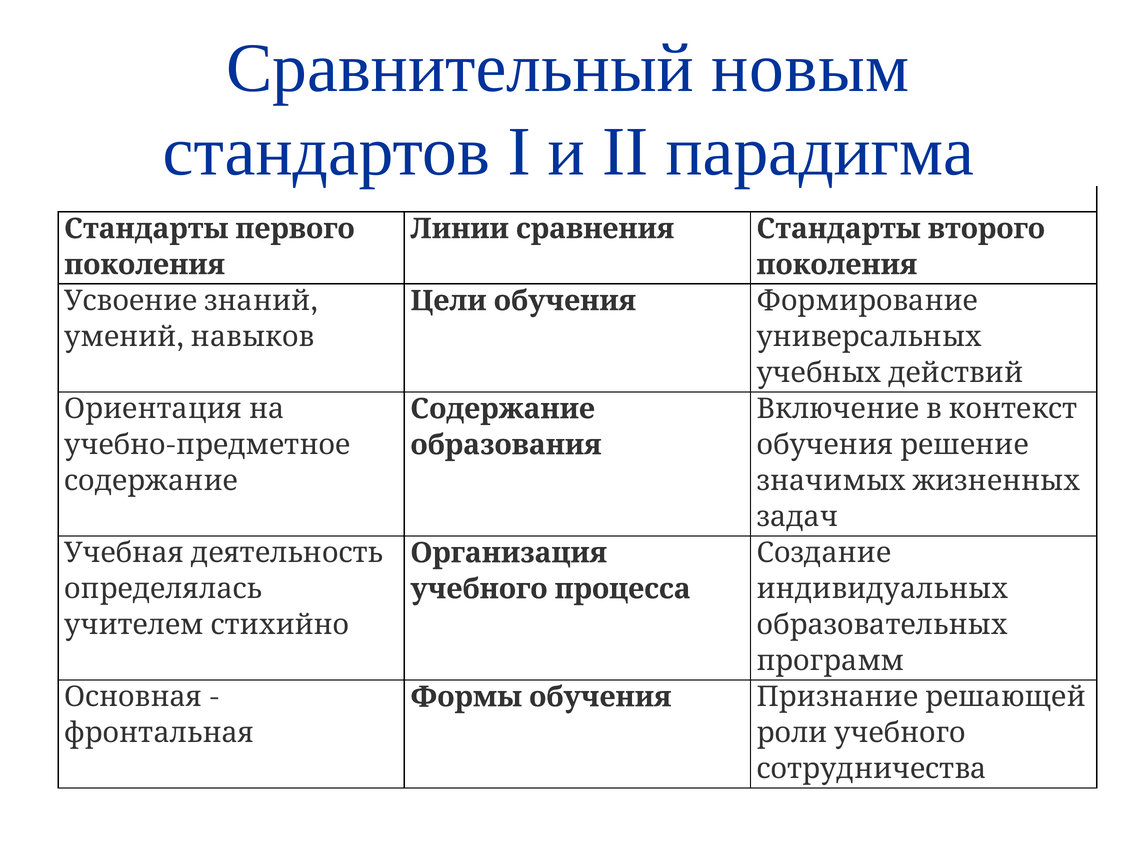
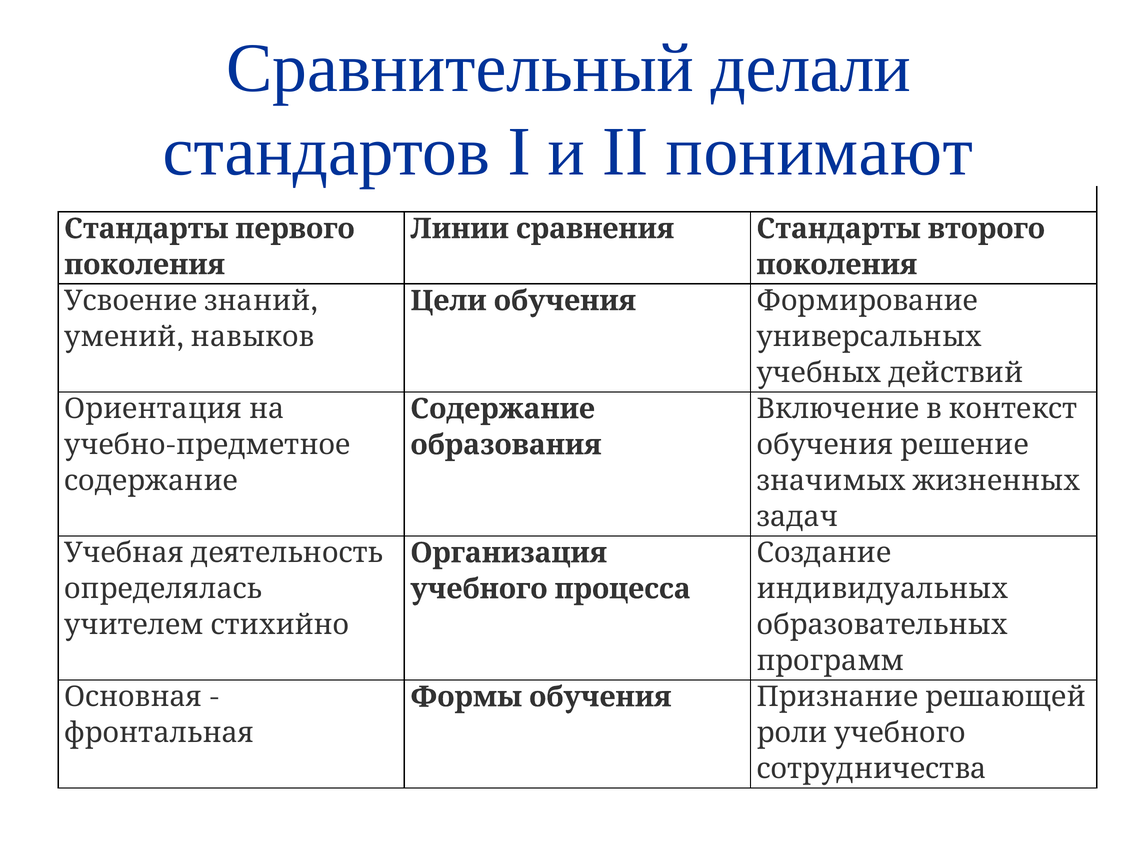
новым: новым -> делали
парадигма: парадигма -> понимают
